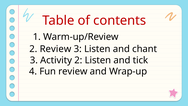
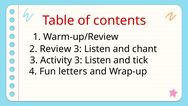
Activity 2: 2 -> 3
Fun review: review -> letters
